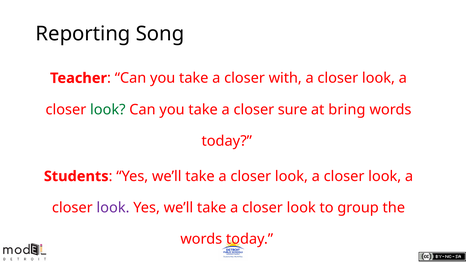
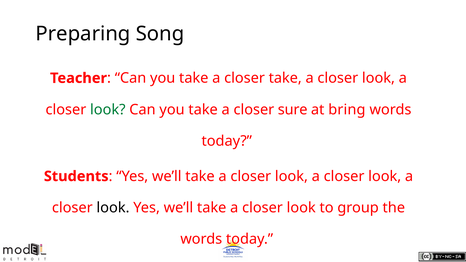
Reporting: Reporting -> Preparing
closer with: with -> take
look at (113, 208) colour: purple -> black
